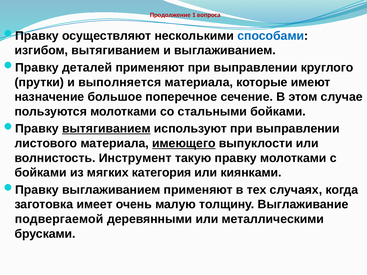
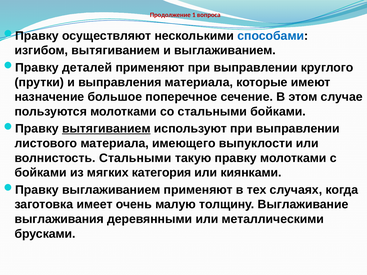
выполняется: выполняется -> выправления
имеющего underline: present -> none
волнистость Инструмент: Инструмент -> Стальными
подвергаемой: подвергаемой -> выглаживания
